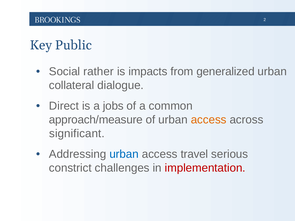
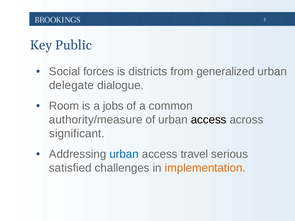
rather: rather -> forces
impacts: impacts -> districts
collateral: collateral -> delegate
Direct: Direct -> Room
approach/measure: approach/measure -> authority/measure
access at (209, 120) colour: orange -> black
constrict: constrict -> satisfied
implementation colour: red -> orange
